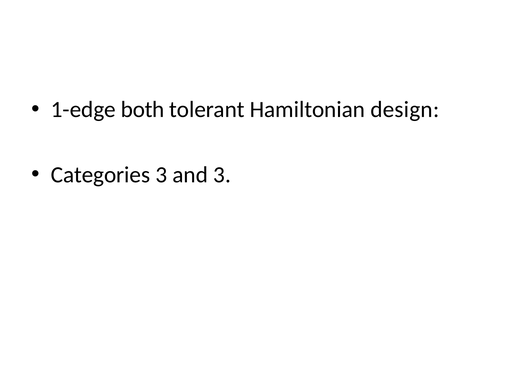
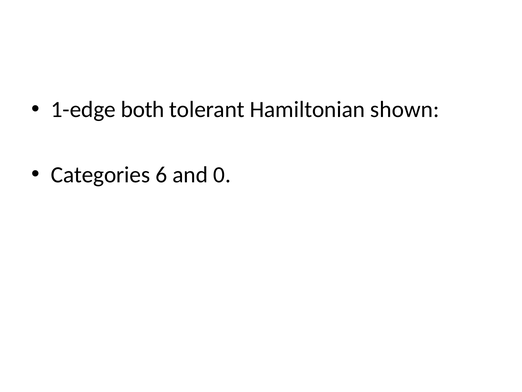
design: design -> shown
Categories 3: 3 -> 6
and 3: 3 -> 0
